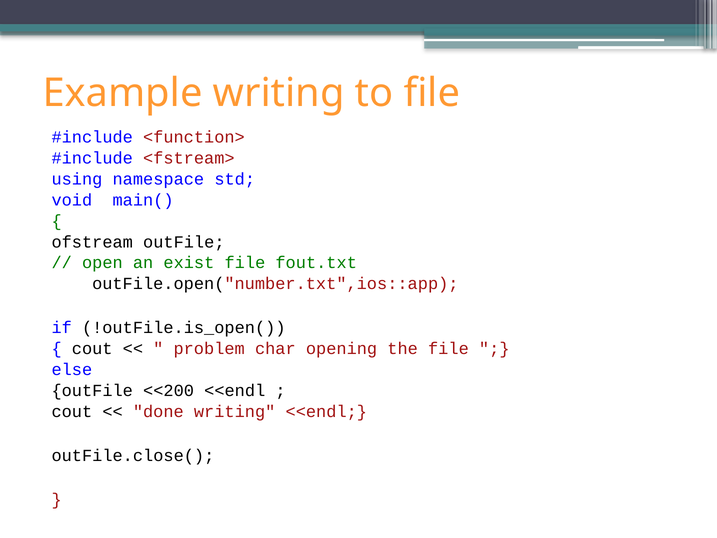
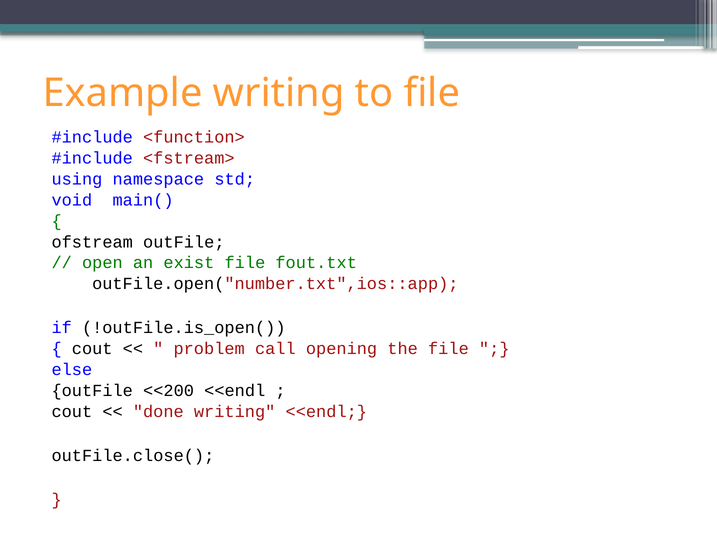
char: char -> call
